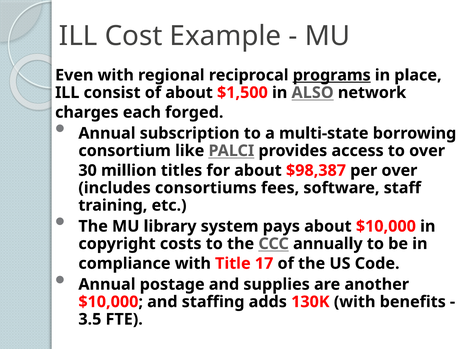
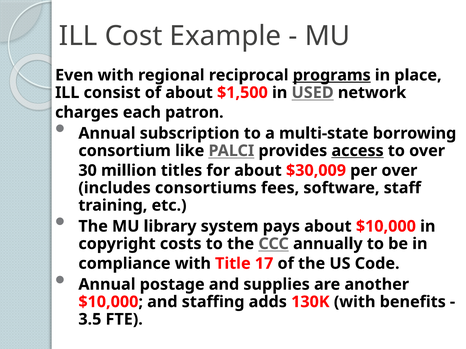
ALSO: ALSO -> USED
forged: forged -> patron
access underline: none -> present
$98,387: $98,387 -> $30,009
